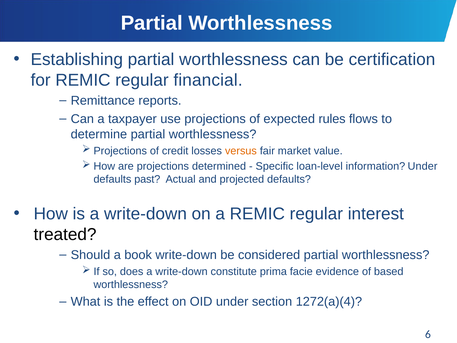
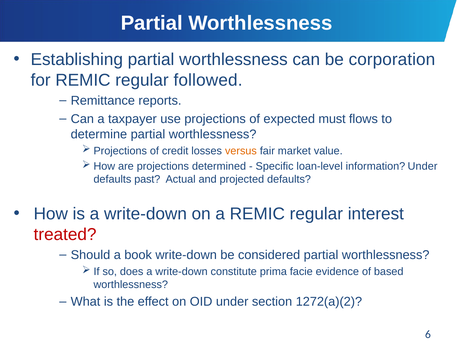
certification: certification -> corporation
financial: financial -> followed
rules: rules -> must
treated colour: black -> red
1272(a)(4: 1272(a)(4 -> 1272(a)(2
